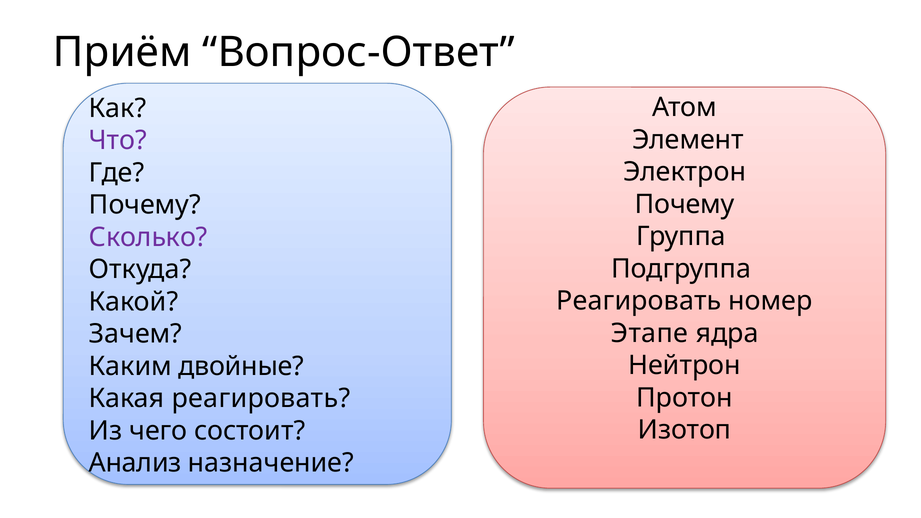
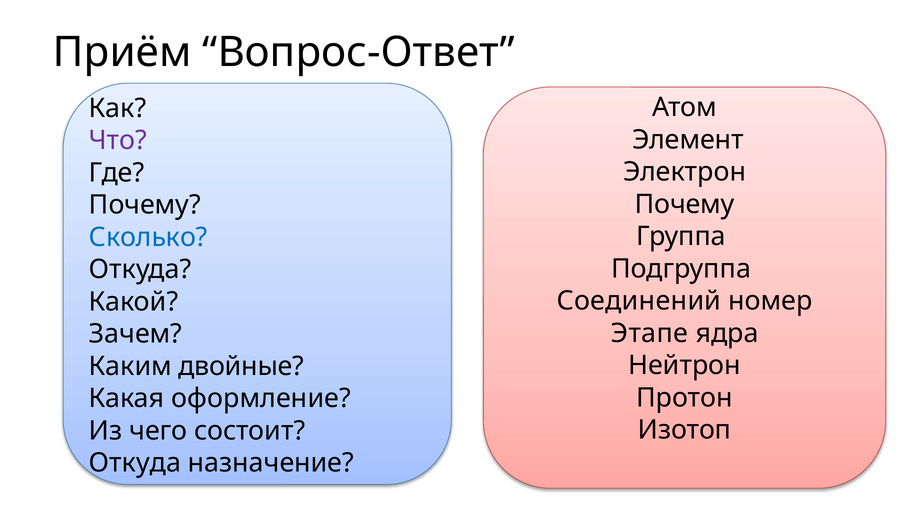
Сколько colour: purple -> blue
Реагировать at (639, 301): Реагировать -> Соединений
Какая реагировать: реагировать -> оформление
Анализ at (135, 463): Анализ -> Откуда
